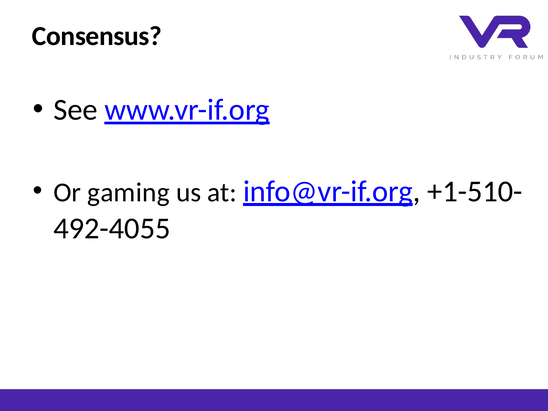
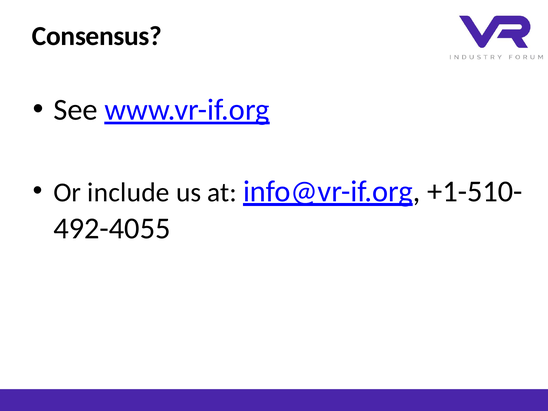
gaming: gaming -> include
